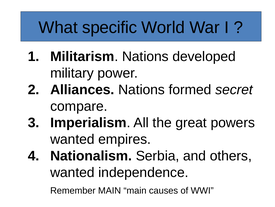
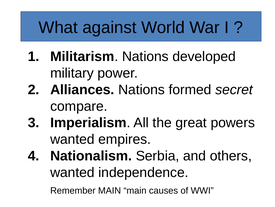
specific: specific -> against
